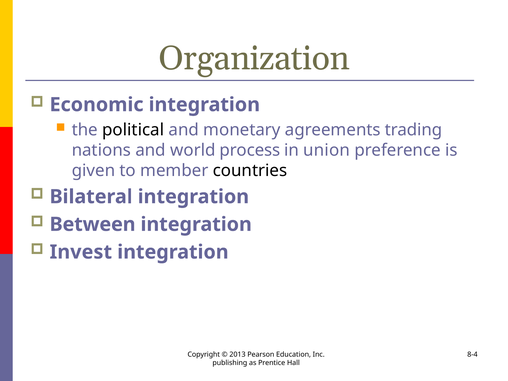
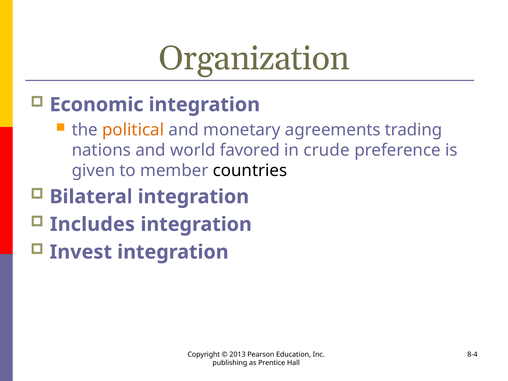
political colour: black -> orange
process: process -> favored
union: union -> crude
Between: Between -> Includes
